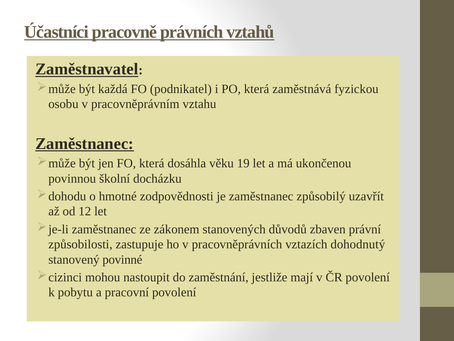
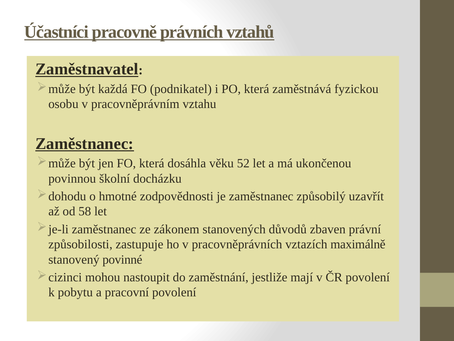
19: 19 -> 52
12: 12 -> 58
dohodnutý: dohodnutý -> maximálně
